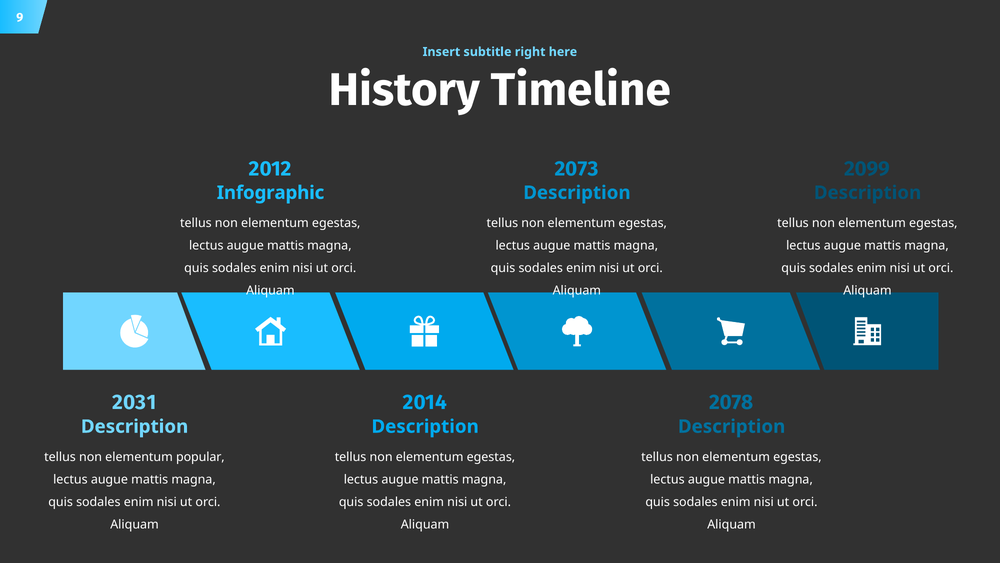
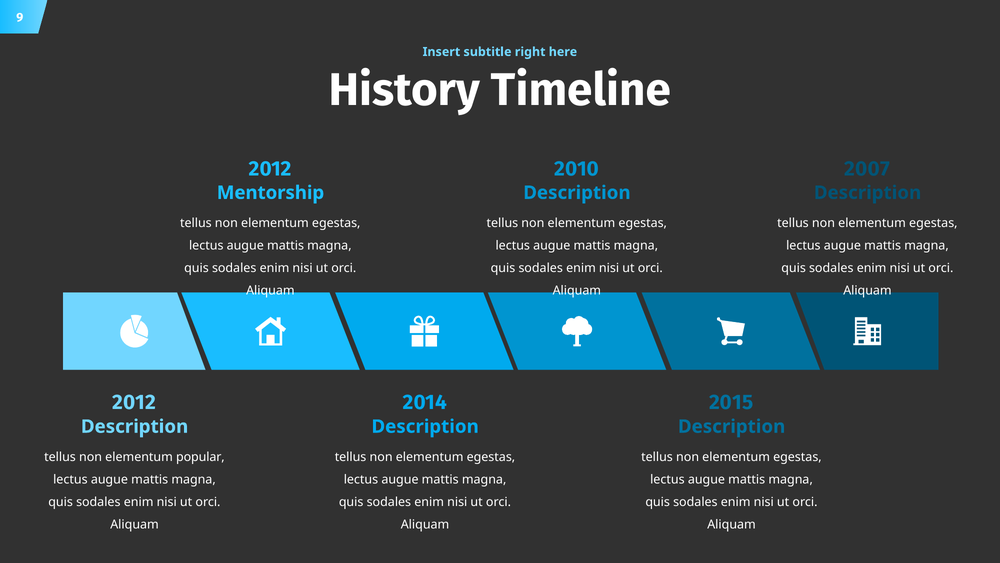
2073: 2073 -> 2010
2099: 2099 -> 2007
Infographic: Infographic -> Mentorship
2031 at (134, 402): 2031 -> 2012
2078: 2078 -> 2015
